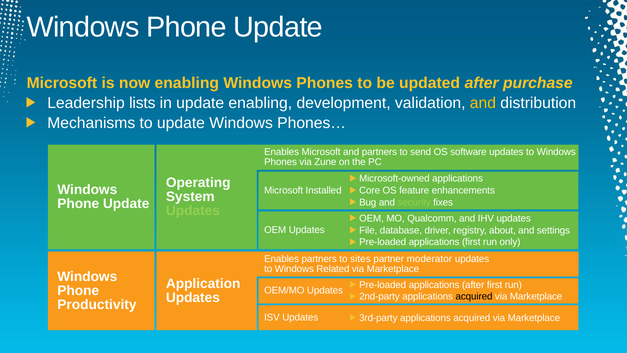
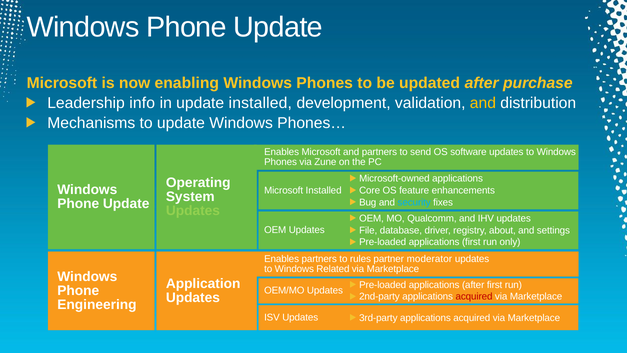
lists: lists -> info
update enabling: enabling -> installed
security colour: light green -> light blue
sites: sites -> rules
acquired at (474, 297) colour: black -> red
Productivity: Productivity -> Engineering
